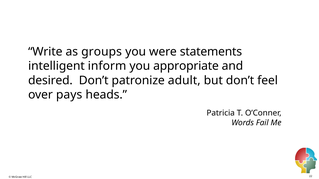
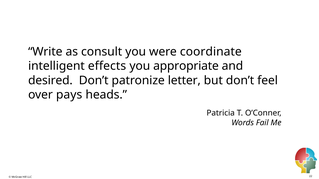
groups: groups -> consult
statements: statements -> coordinate
inform: inform -> effects
adult: adult -> letter
